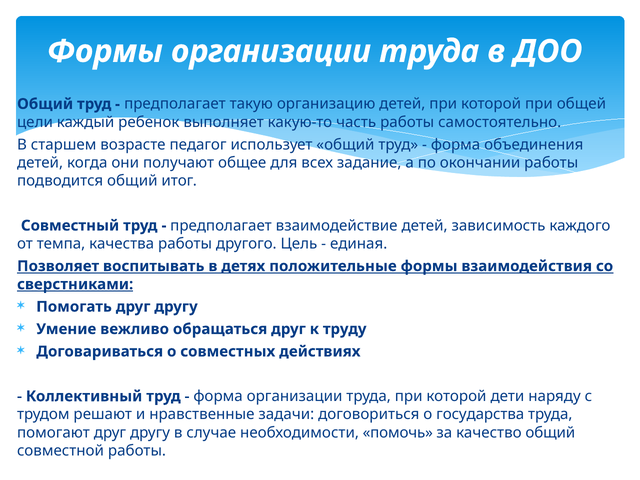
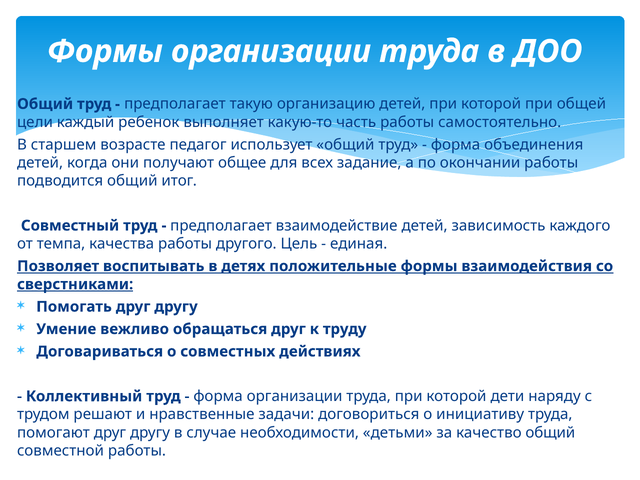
государства: государства -> инициативу
помочь: помочь -> детьми
